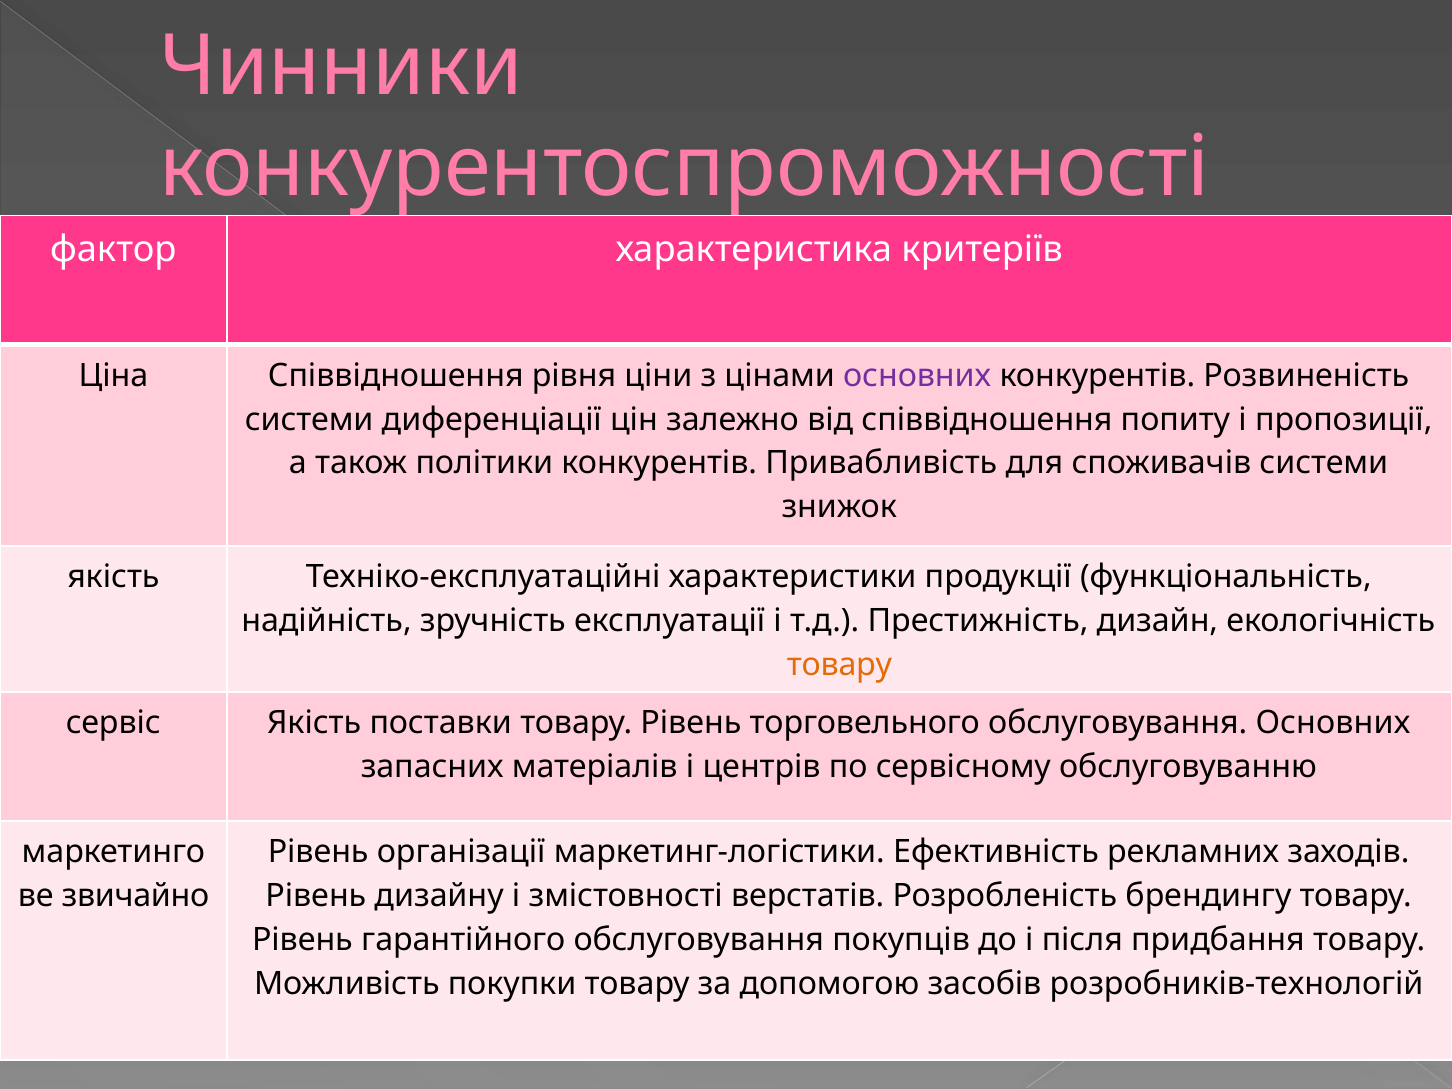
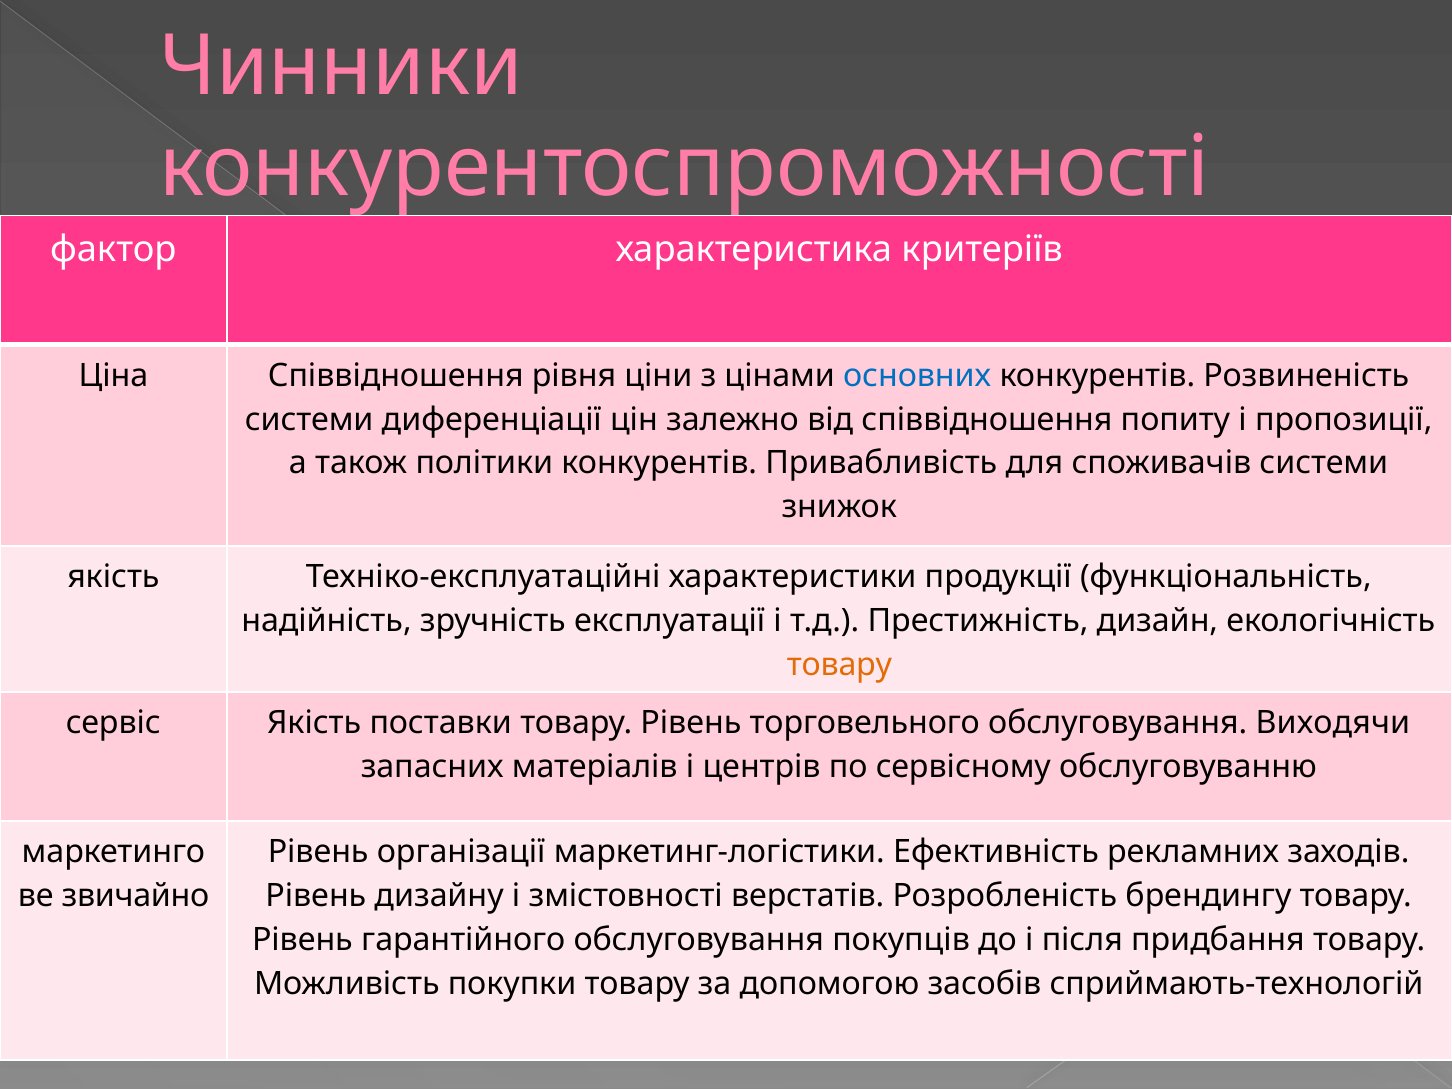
основних at (917, 376) colour: purple -> blue
обслуговування Основних: Основних -> Виходячи
розробників-технологій: розробників-технологій -> сприймають-технологій
